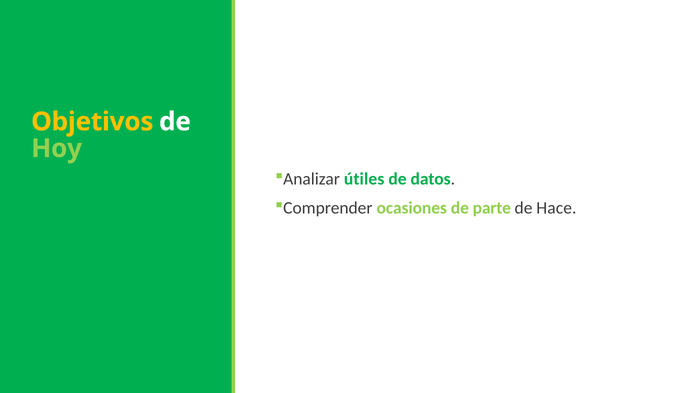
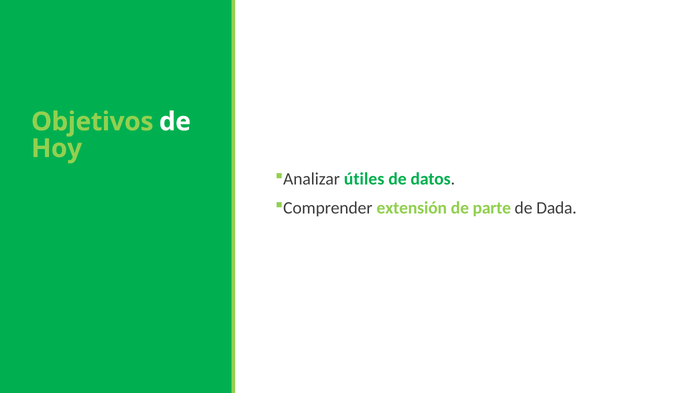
Objetivos colour: yellow -> light green
ocasiones: ocasiones -> extensión
Hace: Hace -> Dada
